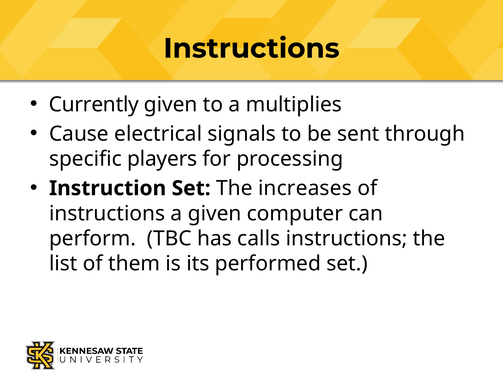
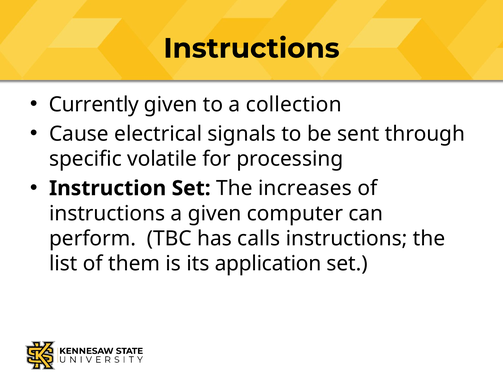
multiplies: multiplies -> collection
players: players -> volatile
performed: performed -> application
